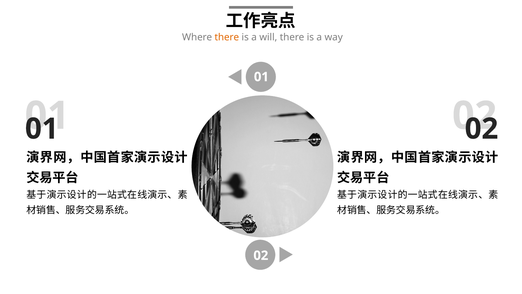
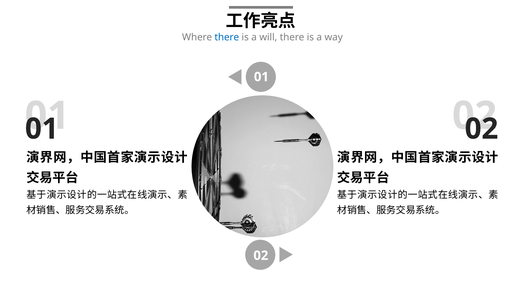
there at (227, 37) colour: orange -> blue
